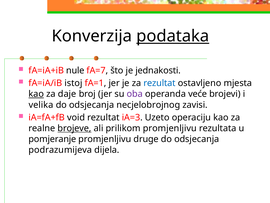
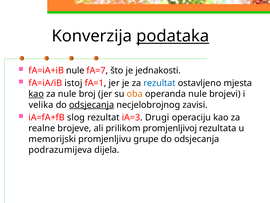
za daje: daje -> nule
oba colour: purple -> orange
operanda veće: veće -> nule
odsjecanja at (92, 105) underline: none -> present
void: void -> slog
Uzeto: Uzeto -> Drugi
brojeve underline: present -> none
prilikom promjenljivu: promjenljivu -> promjenljivoj
pomjeranje: pomjeranje -> memorijski
druge: druge -> grupe
